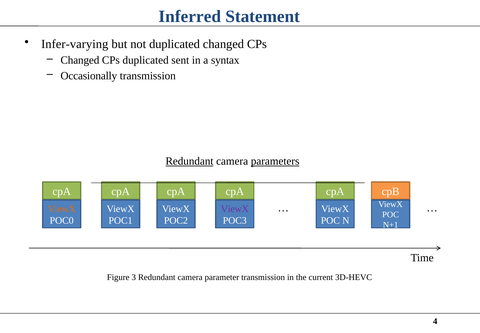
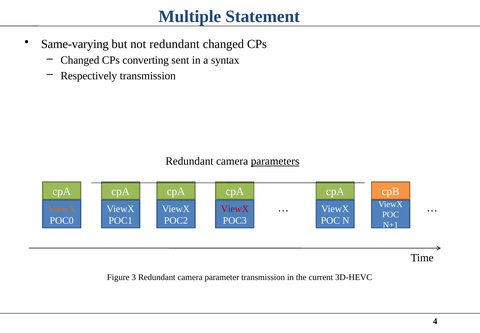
Inferred: Inferred -> Multiple
Infer-varying: Infer-varying -> Same-varying
not duplicated: duplicated -> redundant
CPs duplicated: duplicated -> converting
Occasionally: Occasionally -> Respectively
Redundant at (189, 161) underline: present -> none
ViewX at (235, 208) colour: purple -> red
